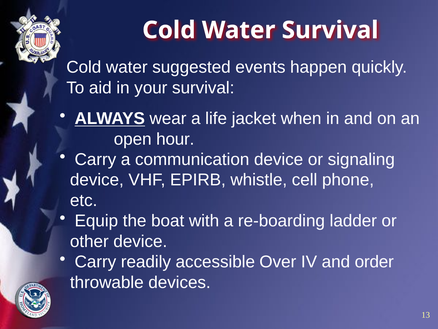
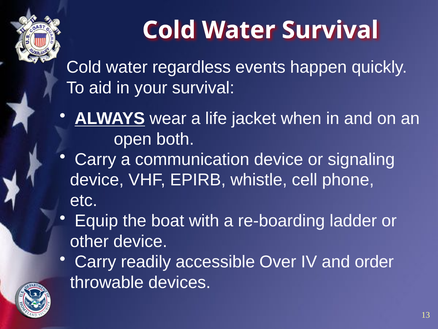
suggested: suggested -> regardless
hour: hour -> both
